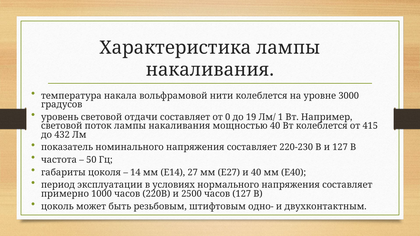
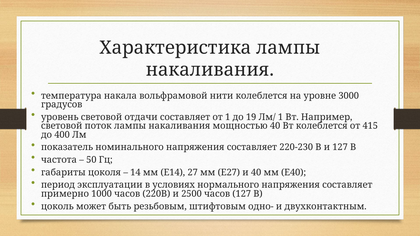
от 0: 0 -> 1
432: 432 -> 400
